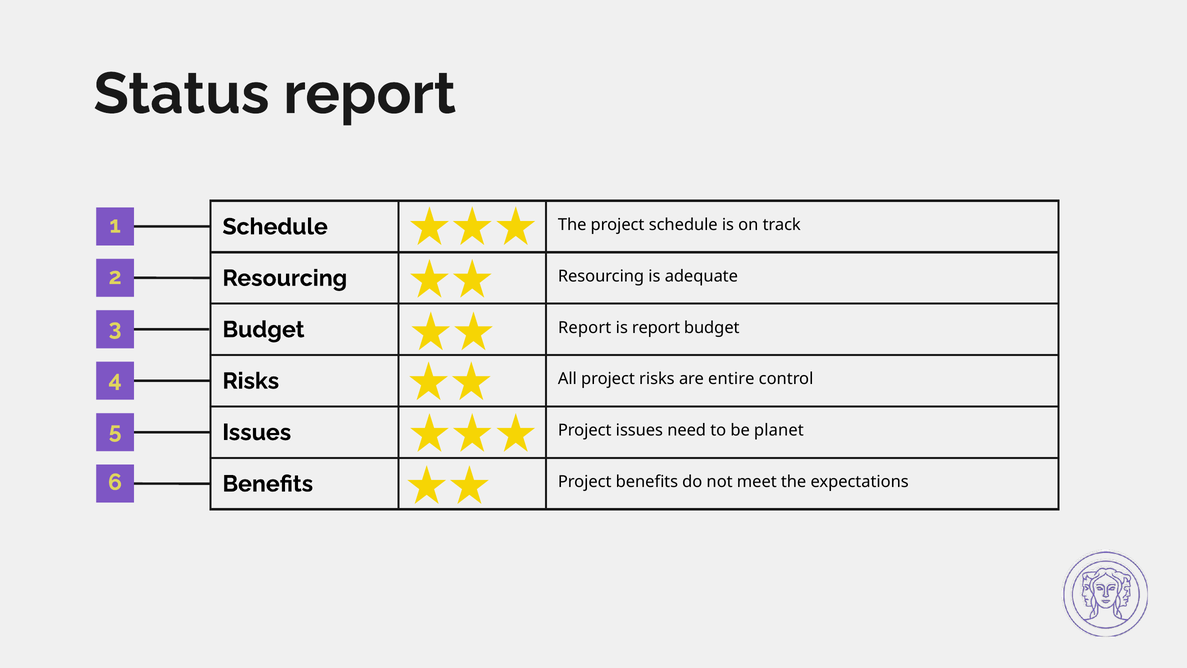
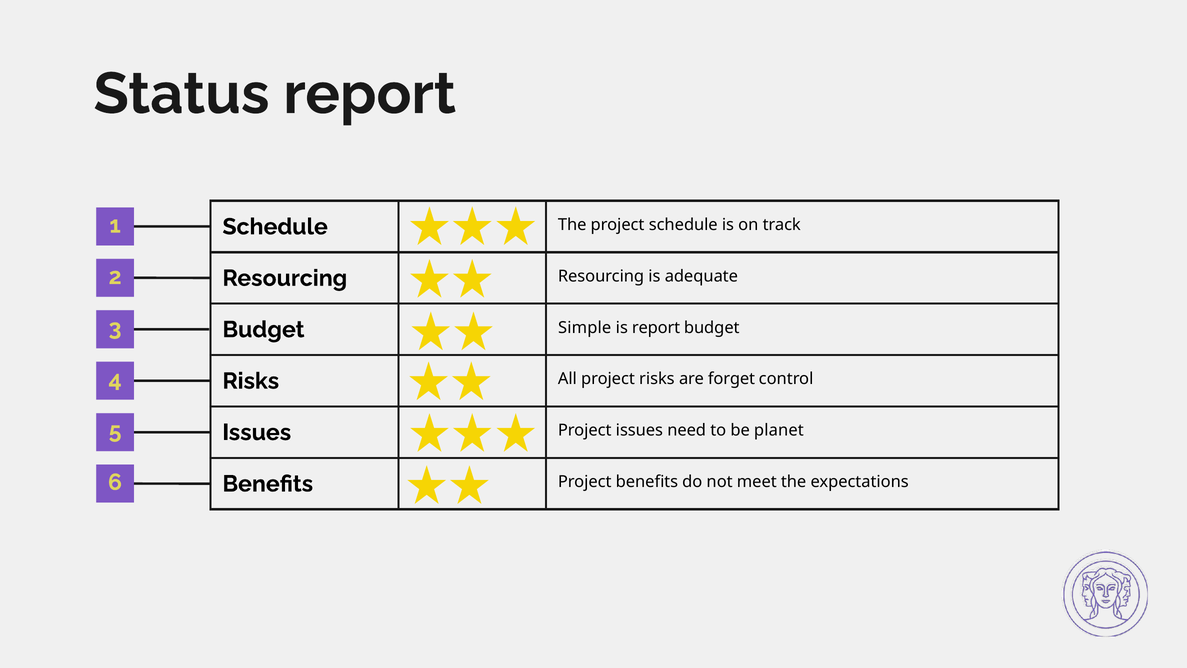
Budget Report: Report -> Simple
entire: entire -> forget
